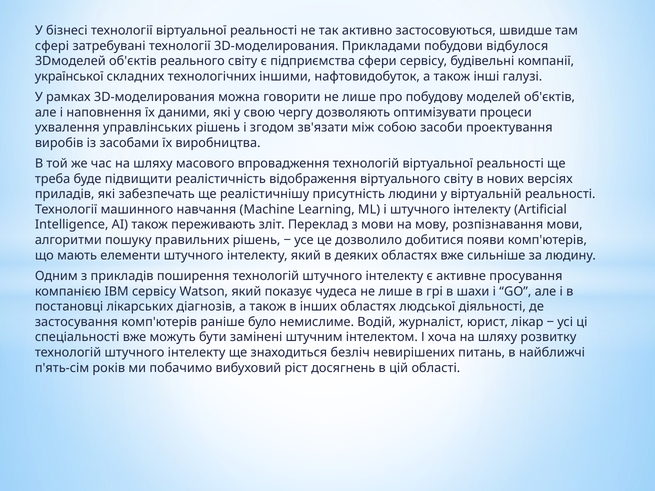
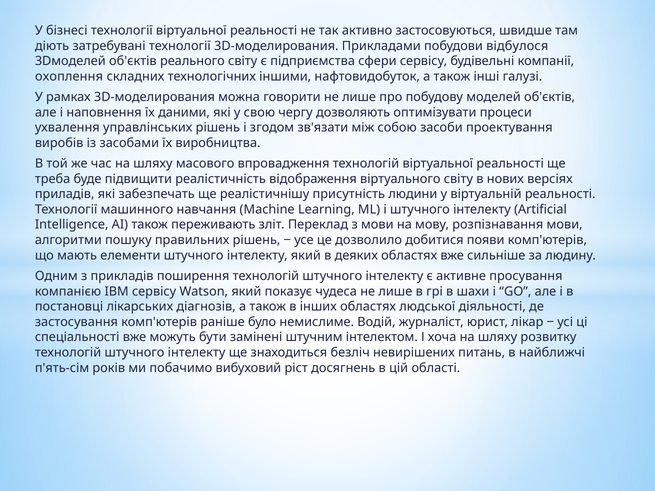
сфері: сфері -> діють
української: української -> охоплення
